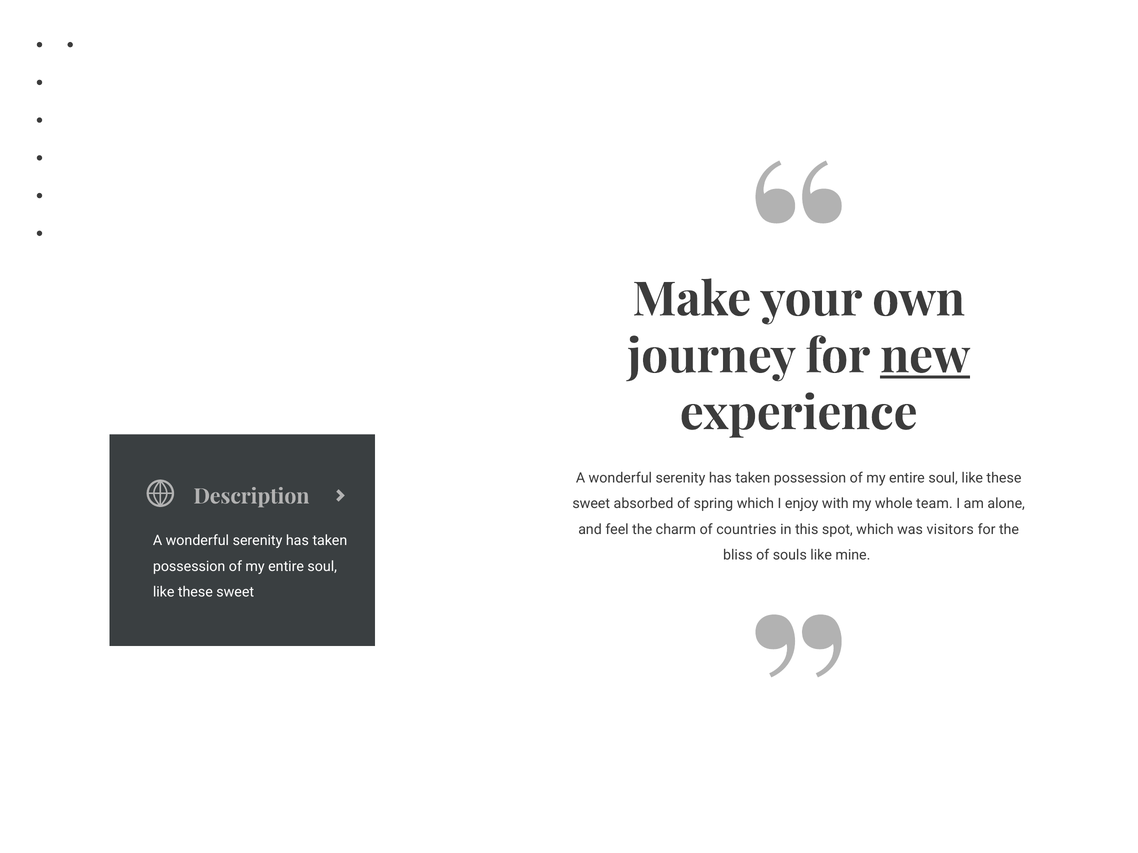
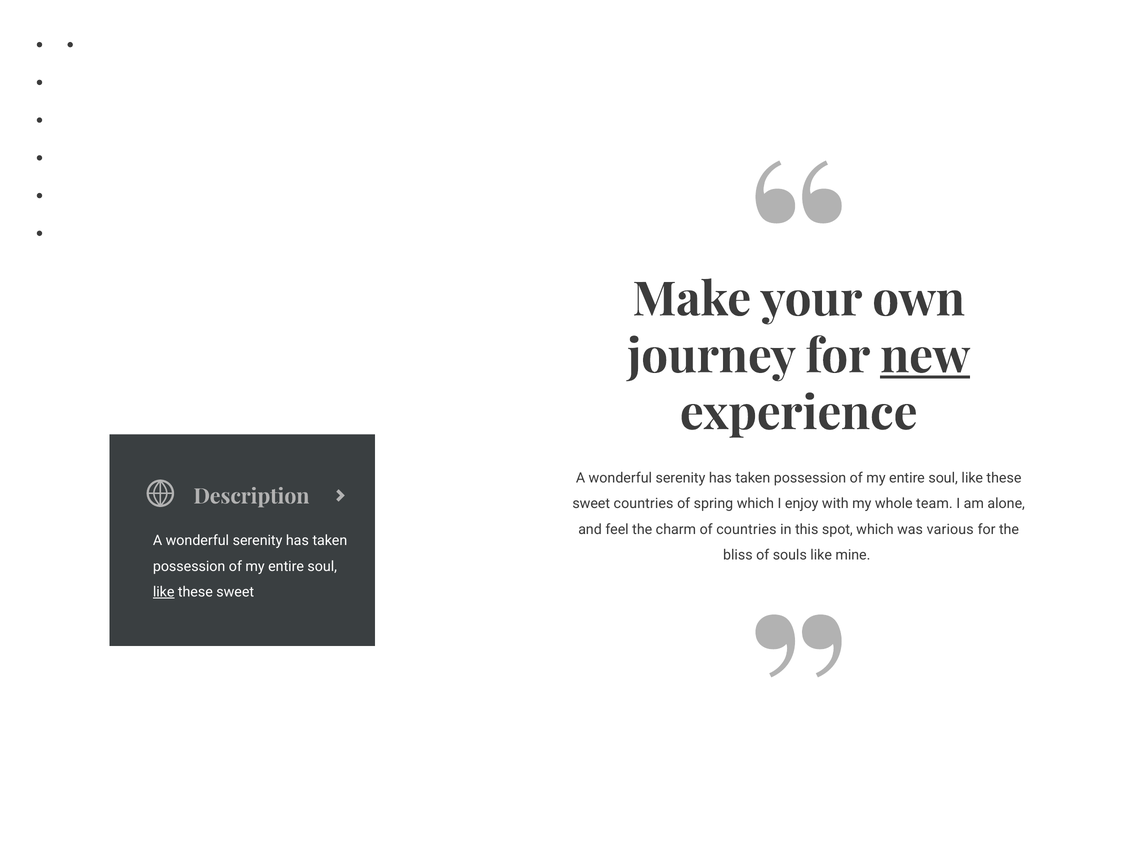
sweet absorbed: absorbed -> countries
visitors: visitors -> various
like at (164, 592) underline: none -> present
